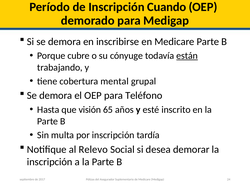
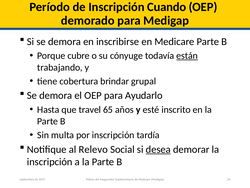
mental: mental -> brindar
Teléfono: Teléfono -> Ayudarlo
visión: visión -> travel
desea underline: none -> present
